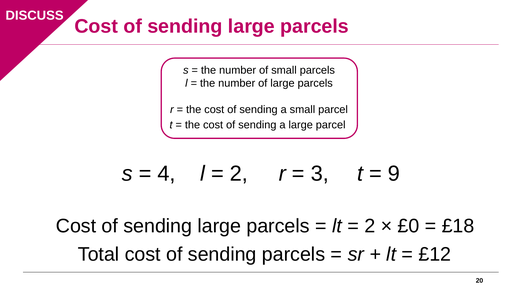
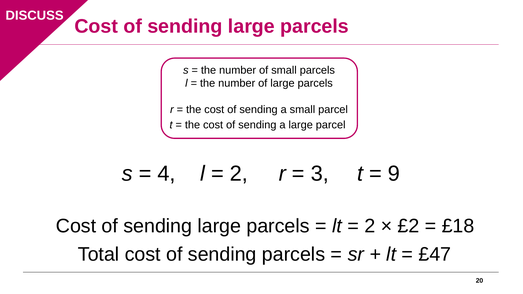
£0: £0 -> £2
£12: £12 -> £47
